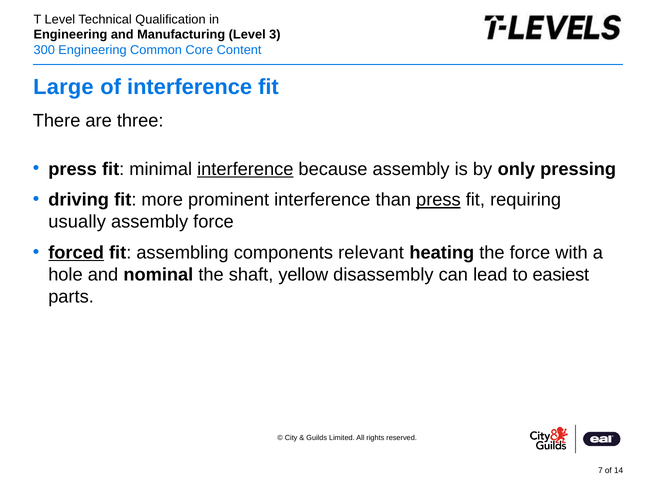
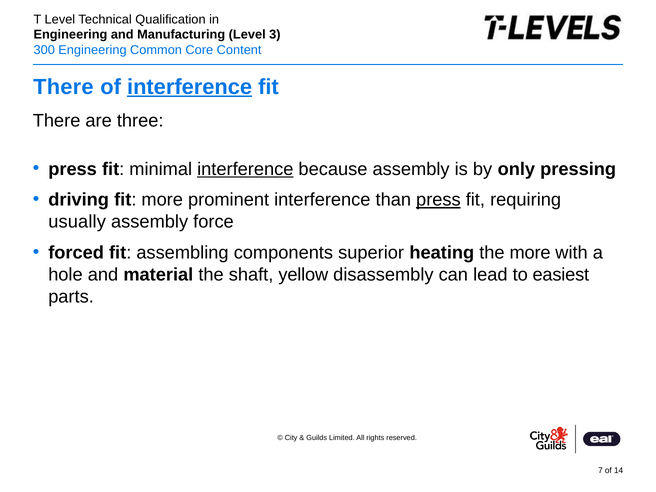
Large at (63, 87): Large -> There
interference at (190, 87) underline: none -> present
forced underline: present -> none
relevant: relevant -> superior
the force: force -> more
nominal: nominal -> material
